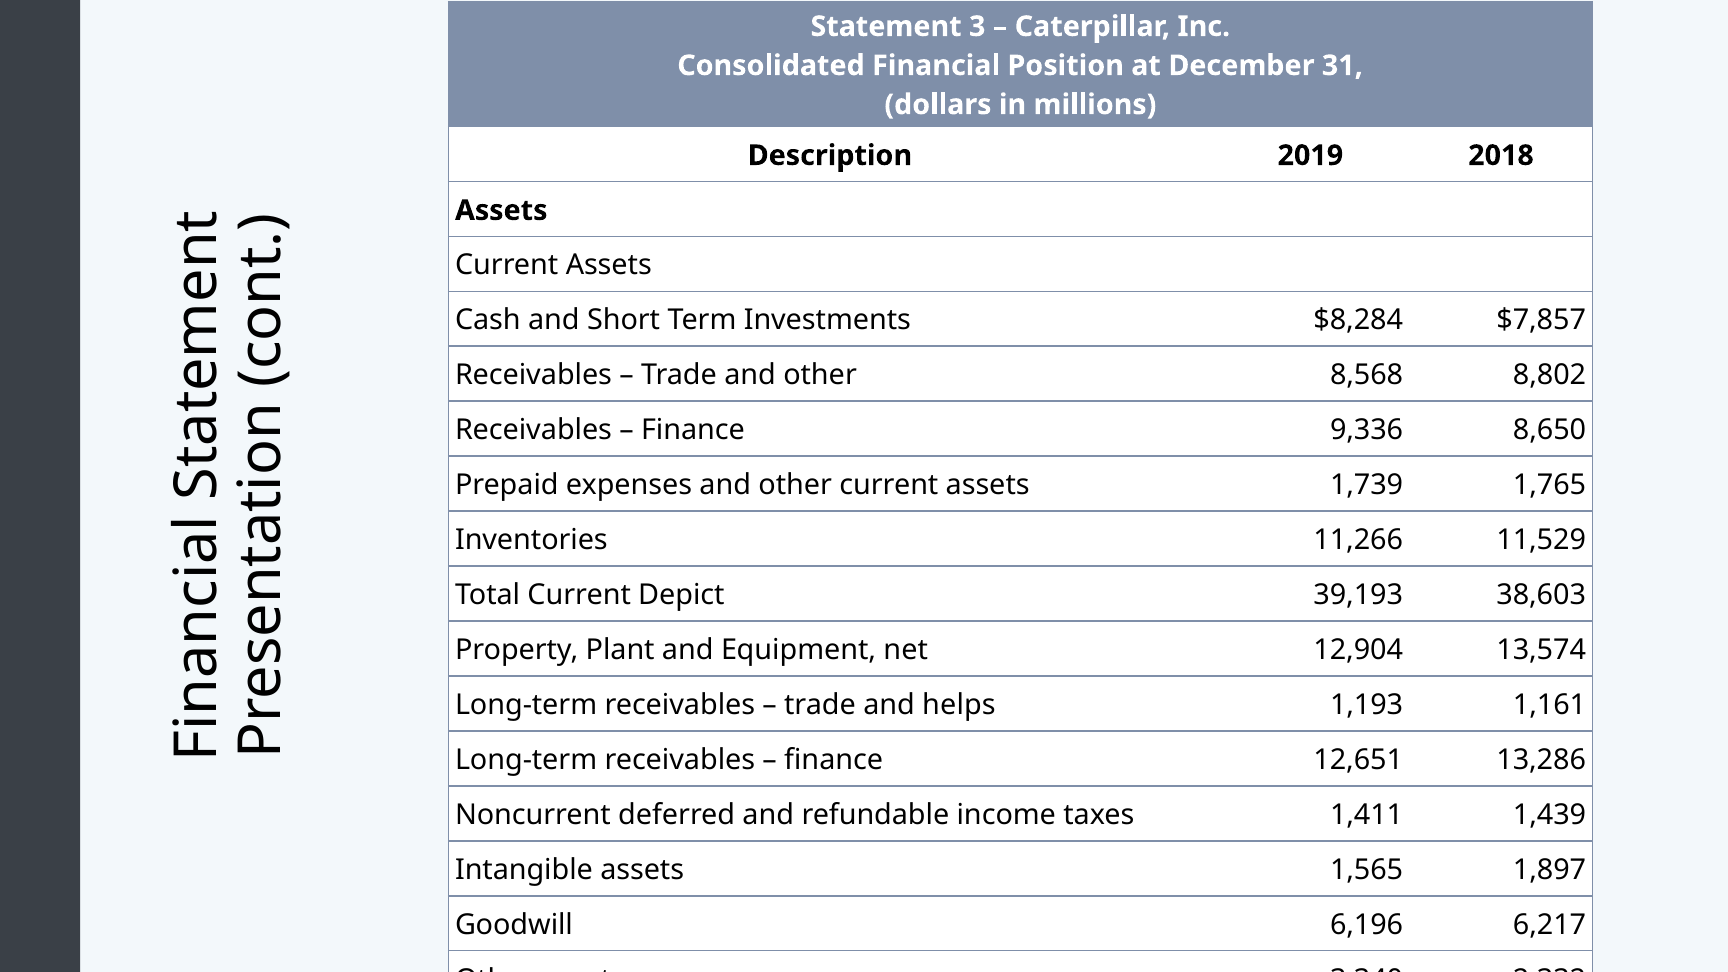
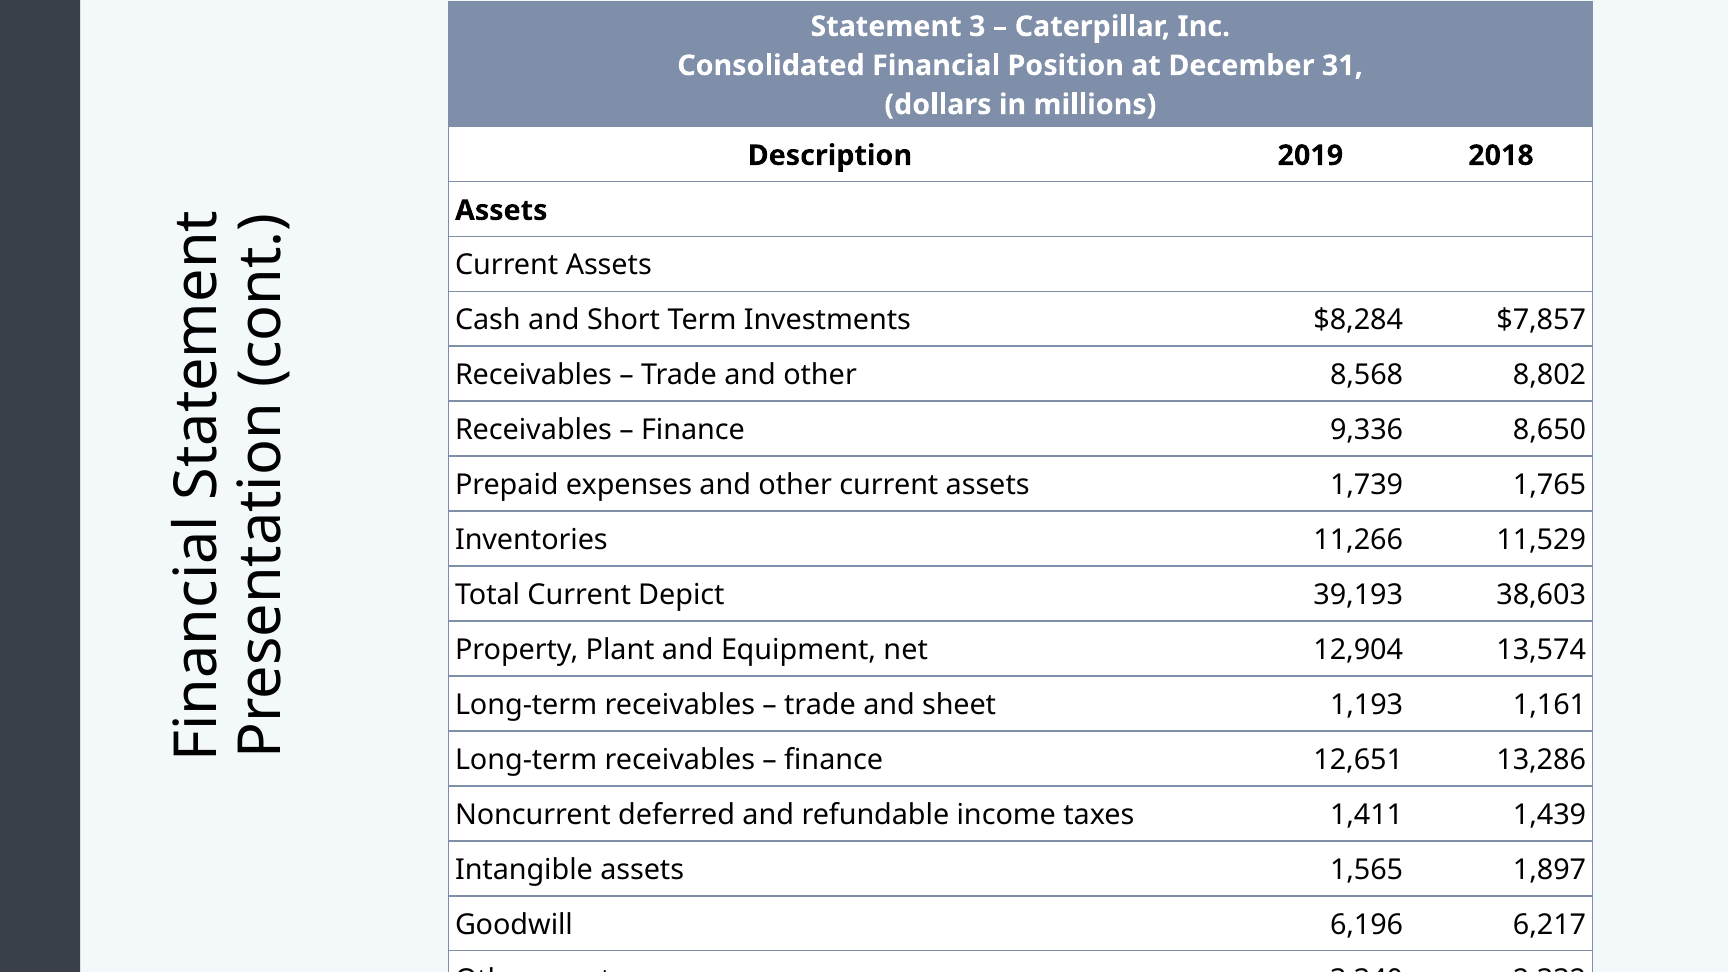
helps: helps -> sheet
